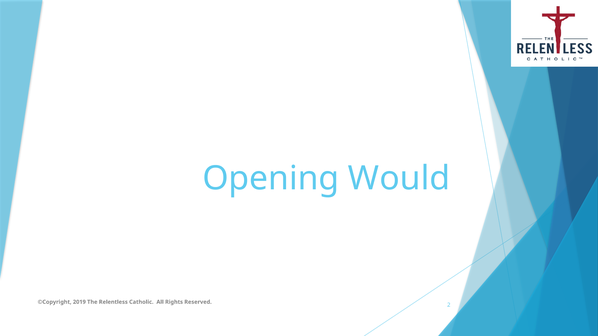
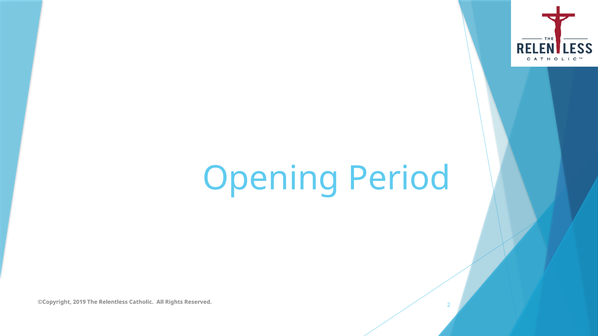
Would: Would -> Period
